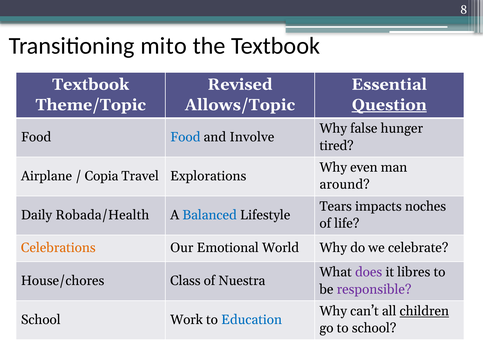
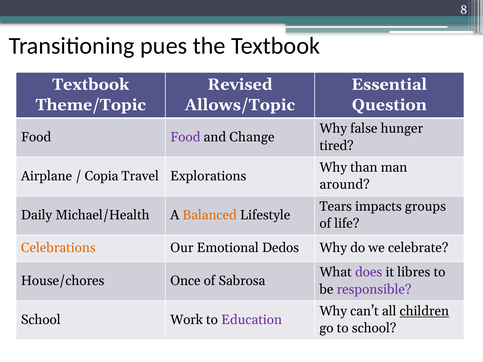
mito: mito -> pues
Question underline: present -> none
Food at (185, 137) colour: blue -> purple
Involve: Involve -> Change
even: even -> than
noches: noches -> groups
Robada/Health: Robada/Health -> Michael/Health
Balanced colour: blue -> orange
World: World -> Dedos
Class: Class -> Once
Nuestra: Nuestra -> Sabrosa
Education colour: blue -> purple
